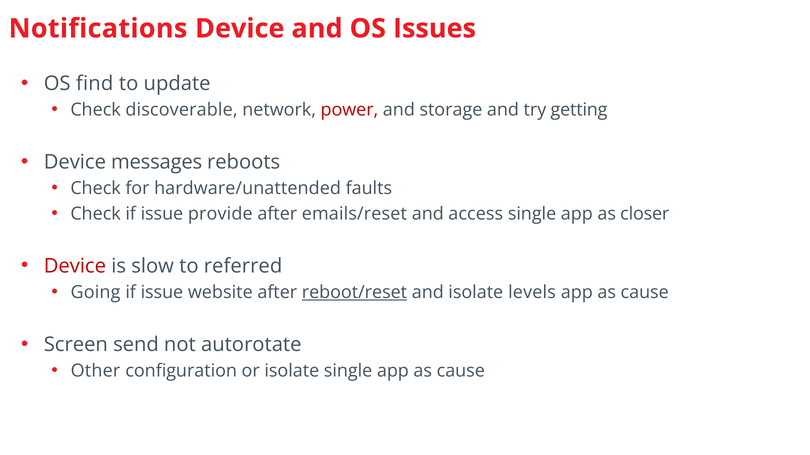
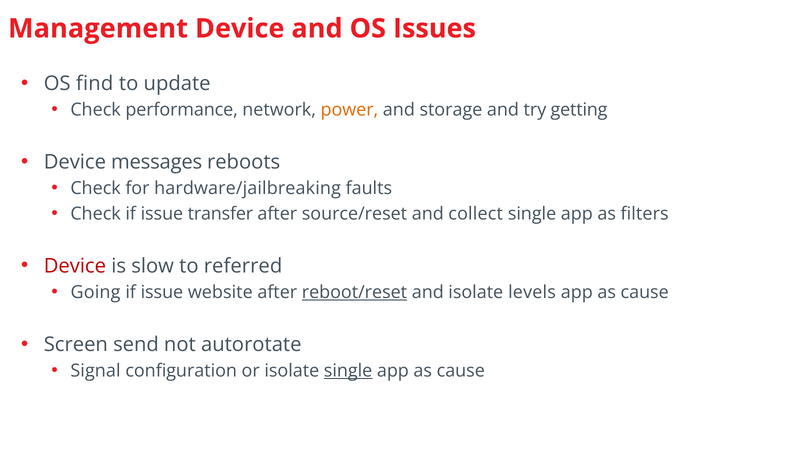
Notifications: Notifications -> Management
discoverable: discoverable -> performance
power colour: red -> orange
hardware/unattended: hardware/unattended -> hardware/jailbreaking
provide: provide -> transfer
emails/reset: emails/reset -> source/reset
access: access -> collect
closer: closer -> filters
Other: Other -> Signal
single at (348, 371) underline: none -> present
